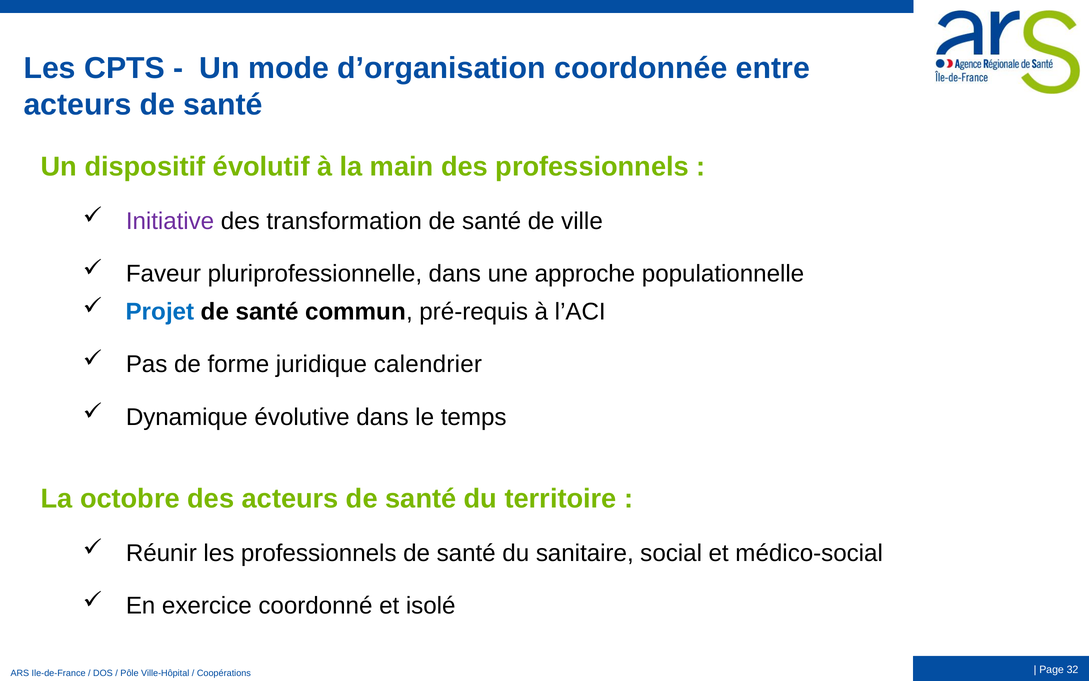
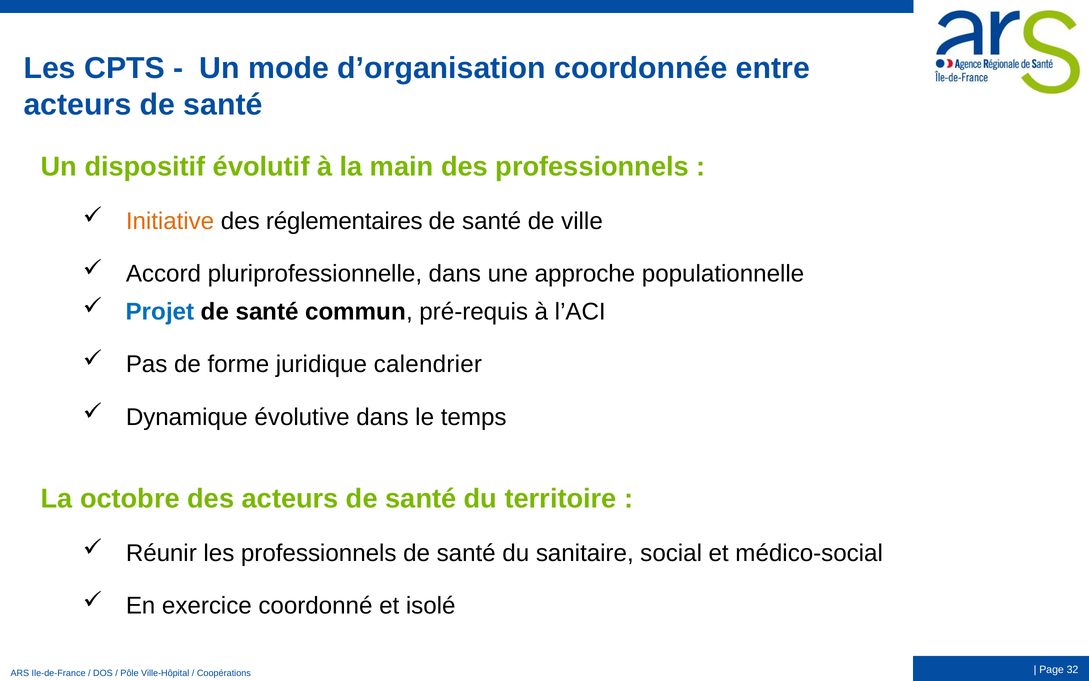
Initiative colour: purple -> orange
transformation: transformation -> réglementaires
Faveur: Faveur -> Accord
